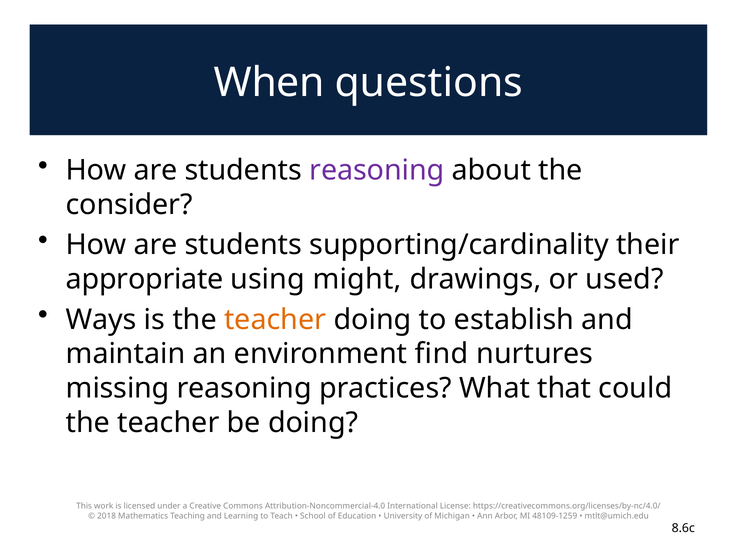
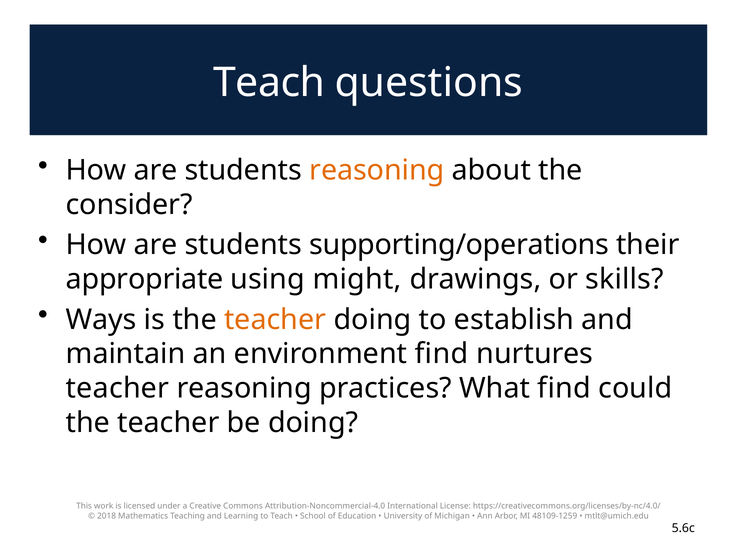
When at (269, 83): When -> Teach
reasoning at (377, 171) colour: purple -> orange
supporting/cardinality: supporting/cardinality -> supporting/operations
used: used -> skills
missing at (118, 389): missing -> teacher
What that: that -> find
8.6c: 8.6c -> 5.6c
